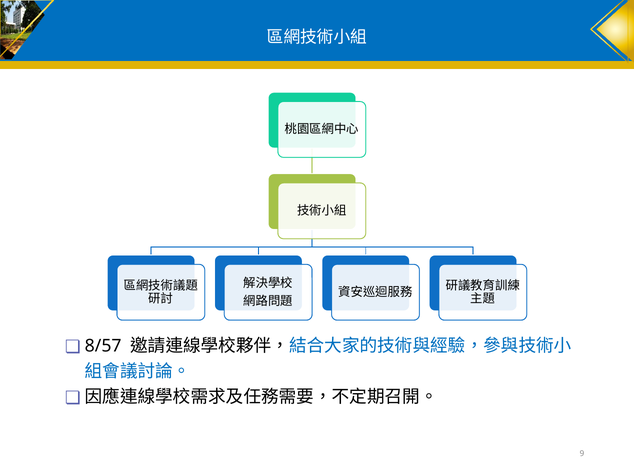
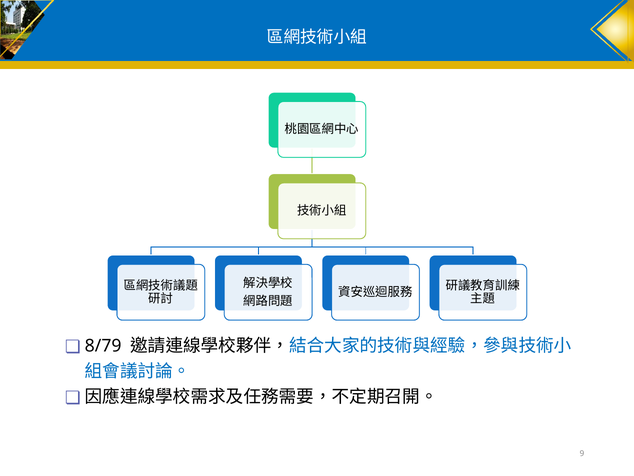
8/57: 8/57 -> 8/79
